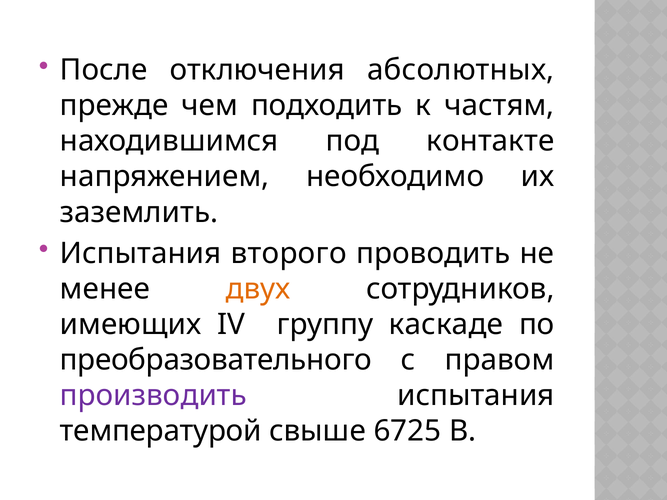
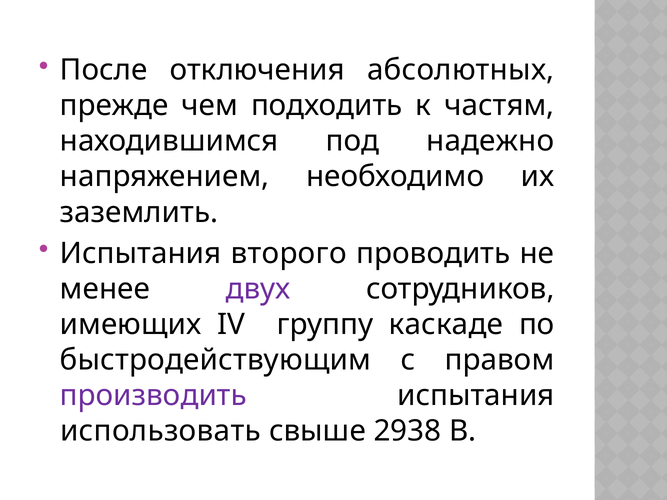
контакте: контакте -> надежно
двух colour: orange -> purple
преобразовательного: преобразовательного -> быстродействующим
температурой: температурой -> использовать
6725: 6725 -> 2938
